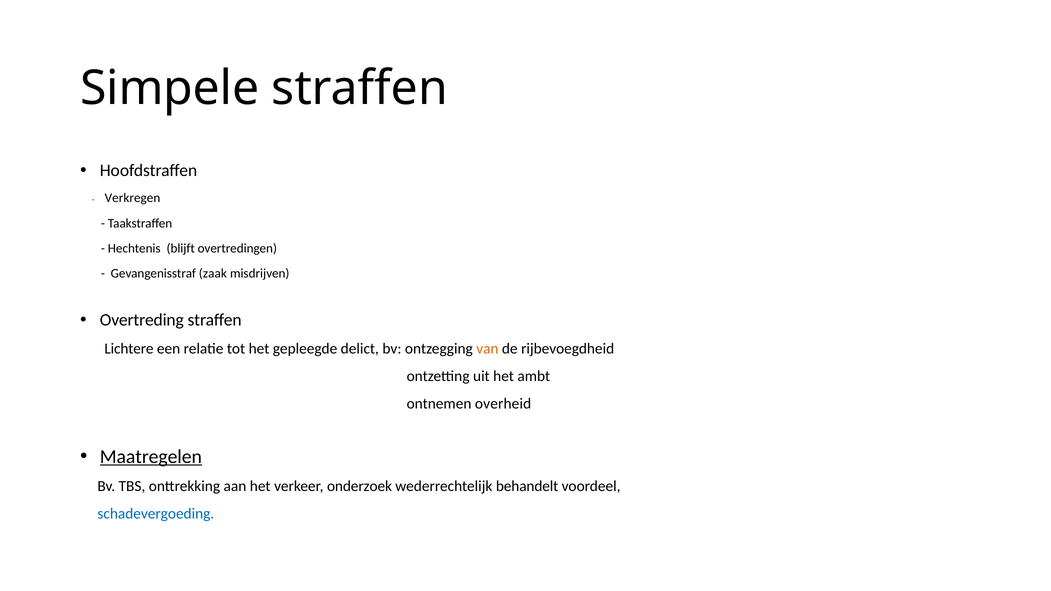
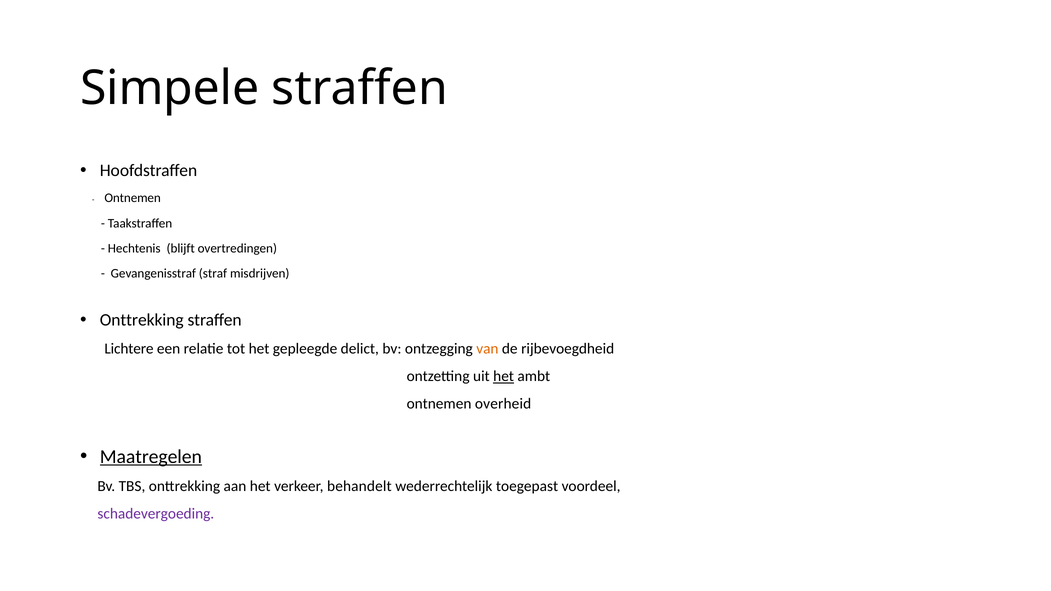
Verkregen at (133, 198): Verkregen -> Ontnemen
zaak: zaak -> straf
Overtreding at (142, 320): Overtreding -> Onttrekking
het at (504, 376) underline: none -> present
onderzoek: onderzoek -> behandelt
behandelt: behandelt -> toegepast
schadevergoeding colour: blue -> purple
